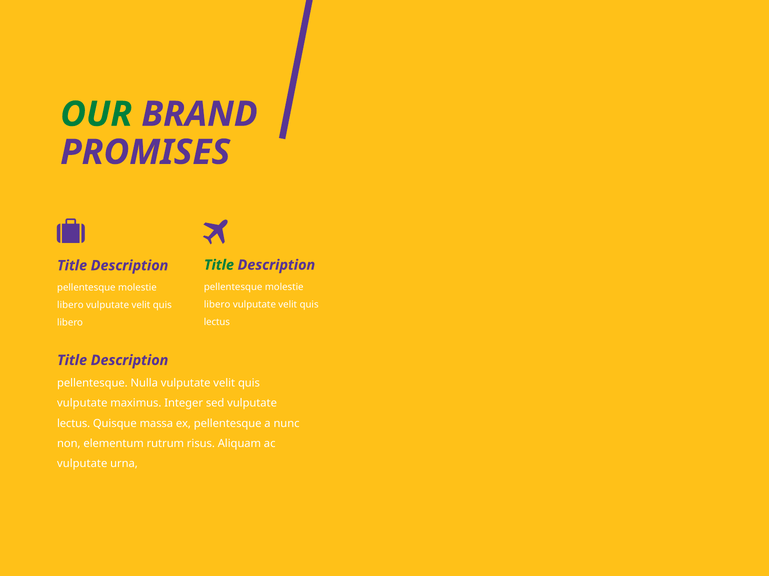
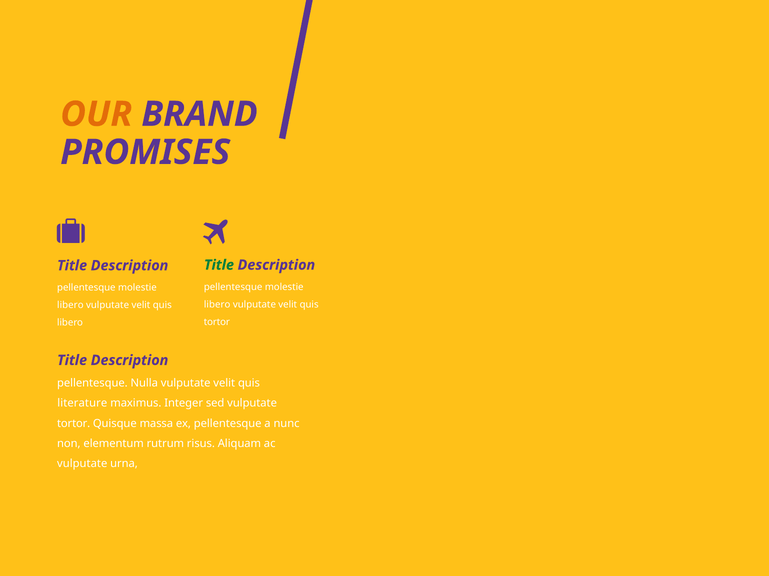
OUR colour: green -> orange
lectus at (217, 322): lectus -> tortor
vulputate at (82, 404): vulputate -> literature
lectus at (74, 424): lectus -> tortor
